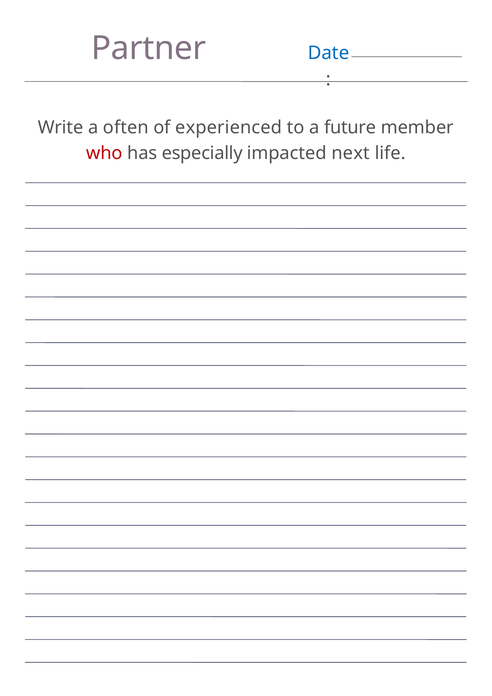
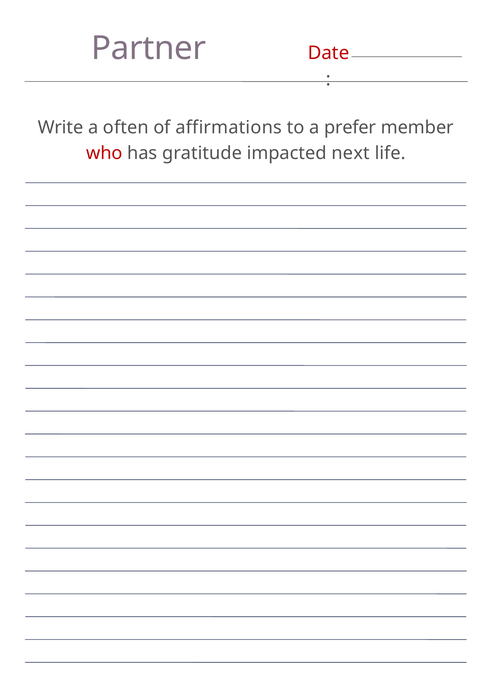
Date colour: blue -> red
experienced: experienced -> affirmations
future: future -> prefer
especially: especially -> gratitude
